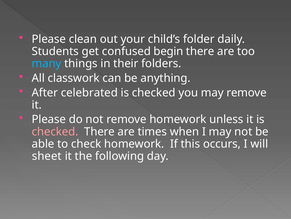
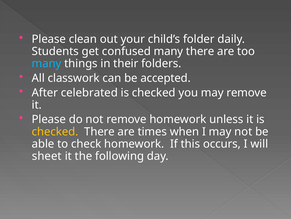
confused begin: begin -> many
anything: anything -> accepted
checked at (55, 131) colour: pink -> yellow
